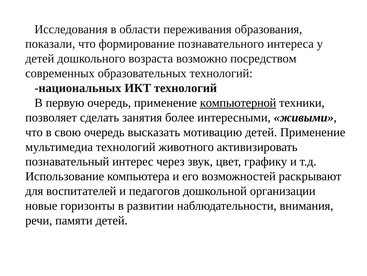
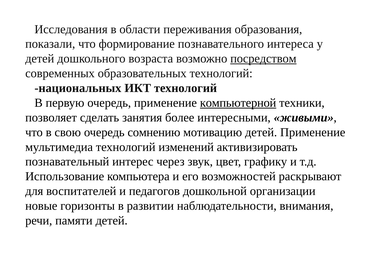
посредством underline: none -> present
высказать: высказать -> сомнению
животного: животного -> изменений
